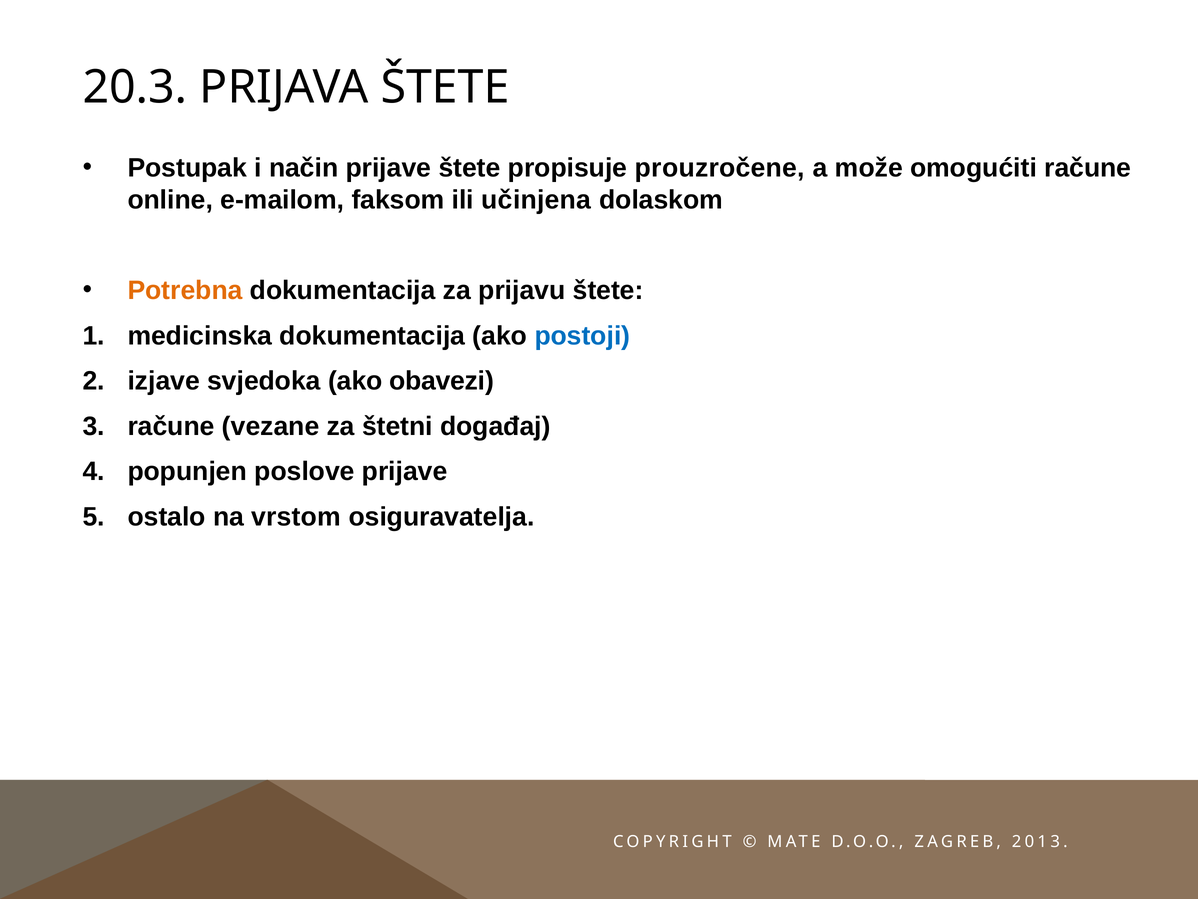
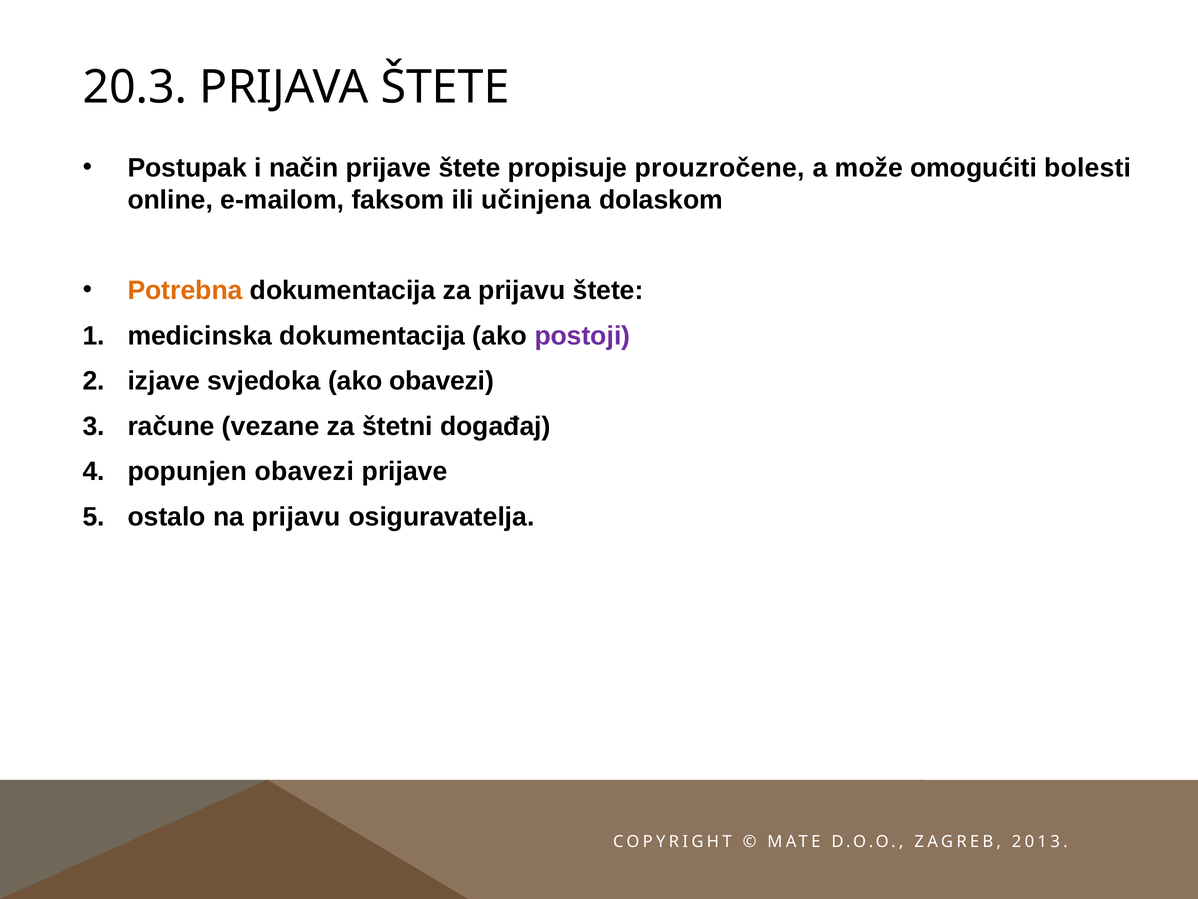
omogućiti račune: račune -> bolesti
postoji colour: blue -> purple
popunjen poslove: poslove -> obavezi
na vrstom: vrstom -> prijavu
